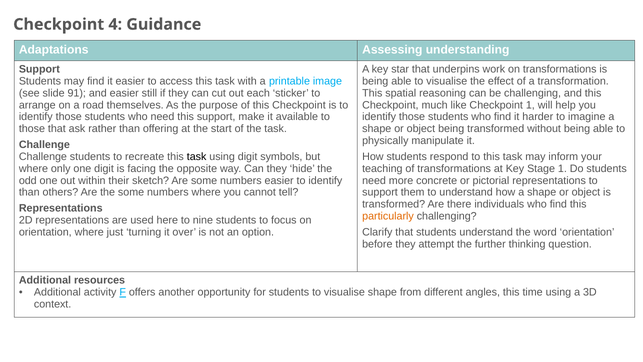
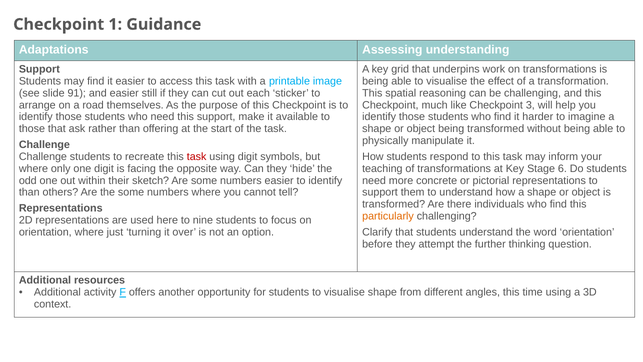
4: 4 -> 1
star: star -> grid
Checkpoint 1: 1 -> 3
task at (197, 157) colour: black -> red
Stage 1: 1 -> 6
